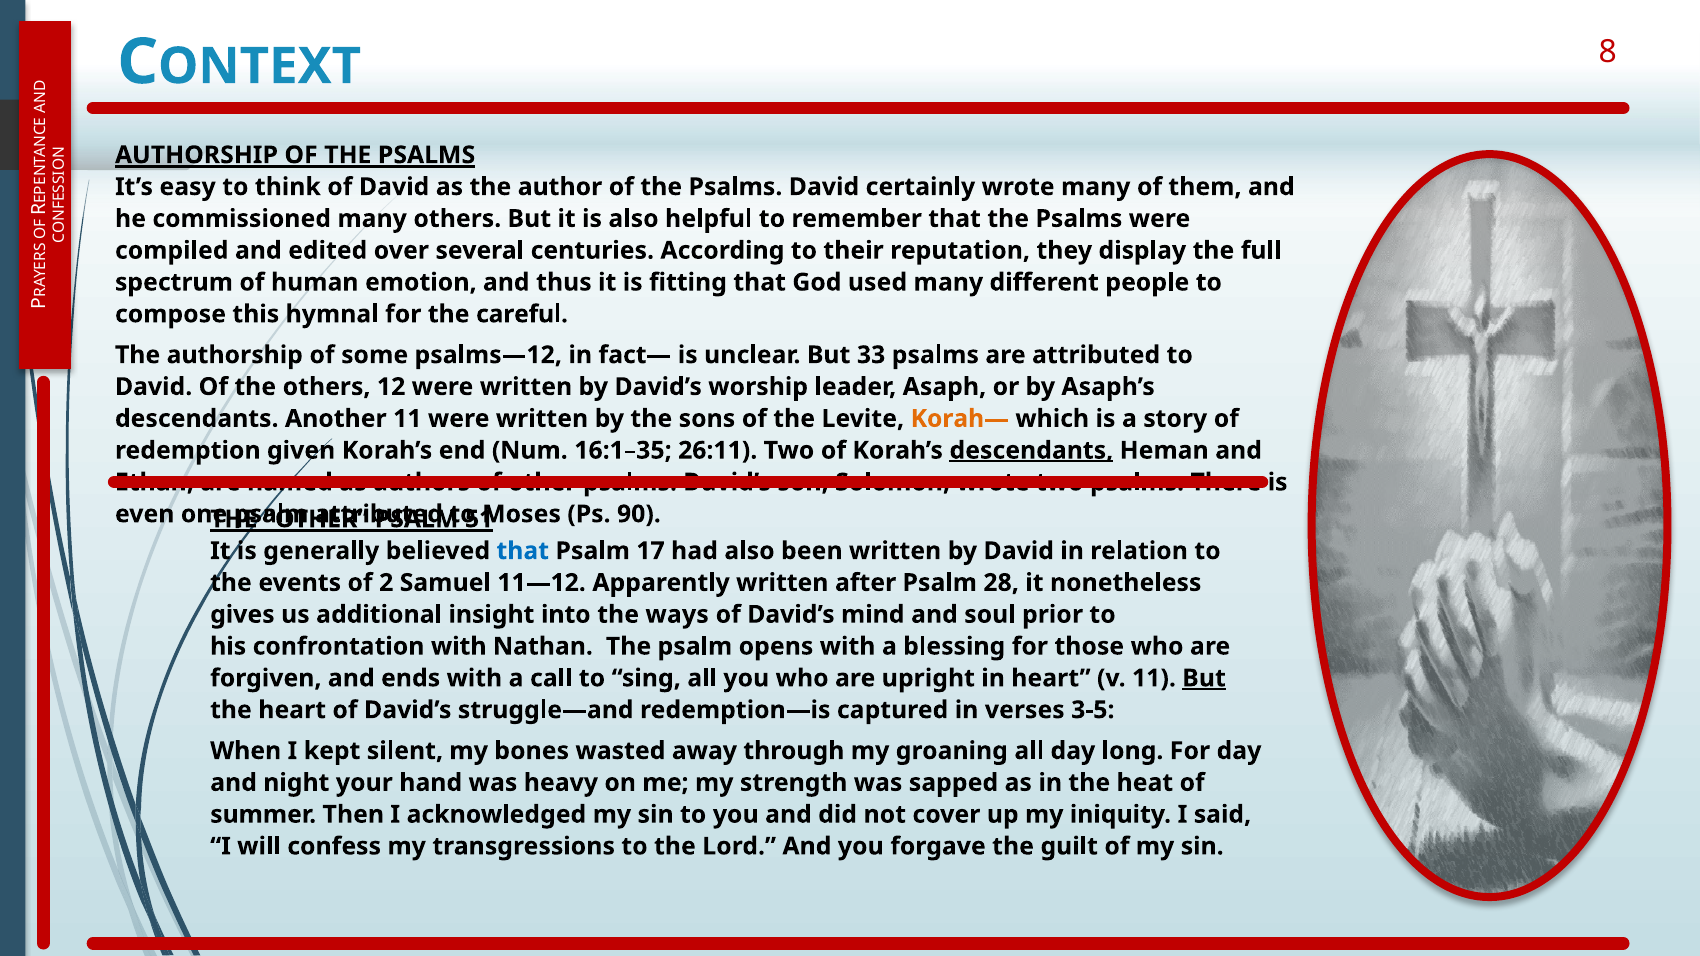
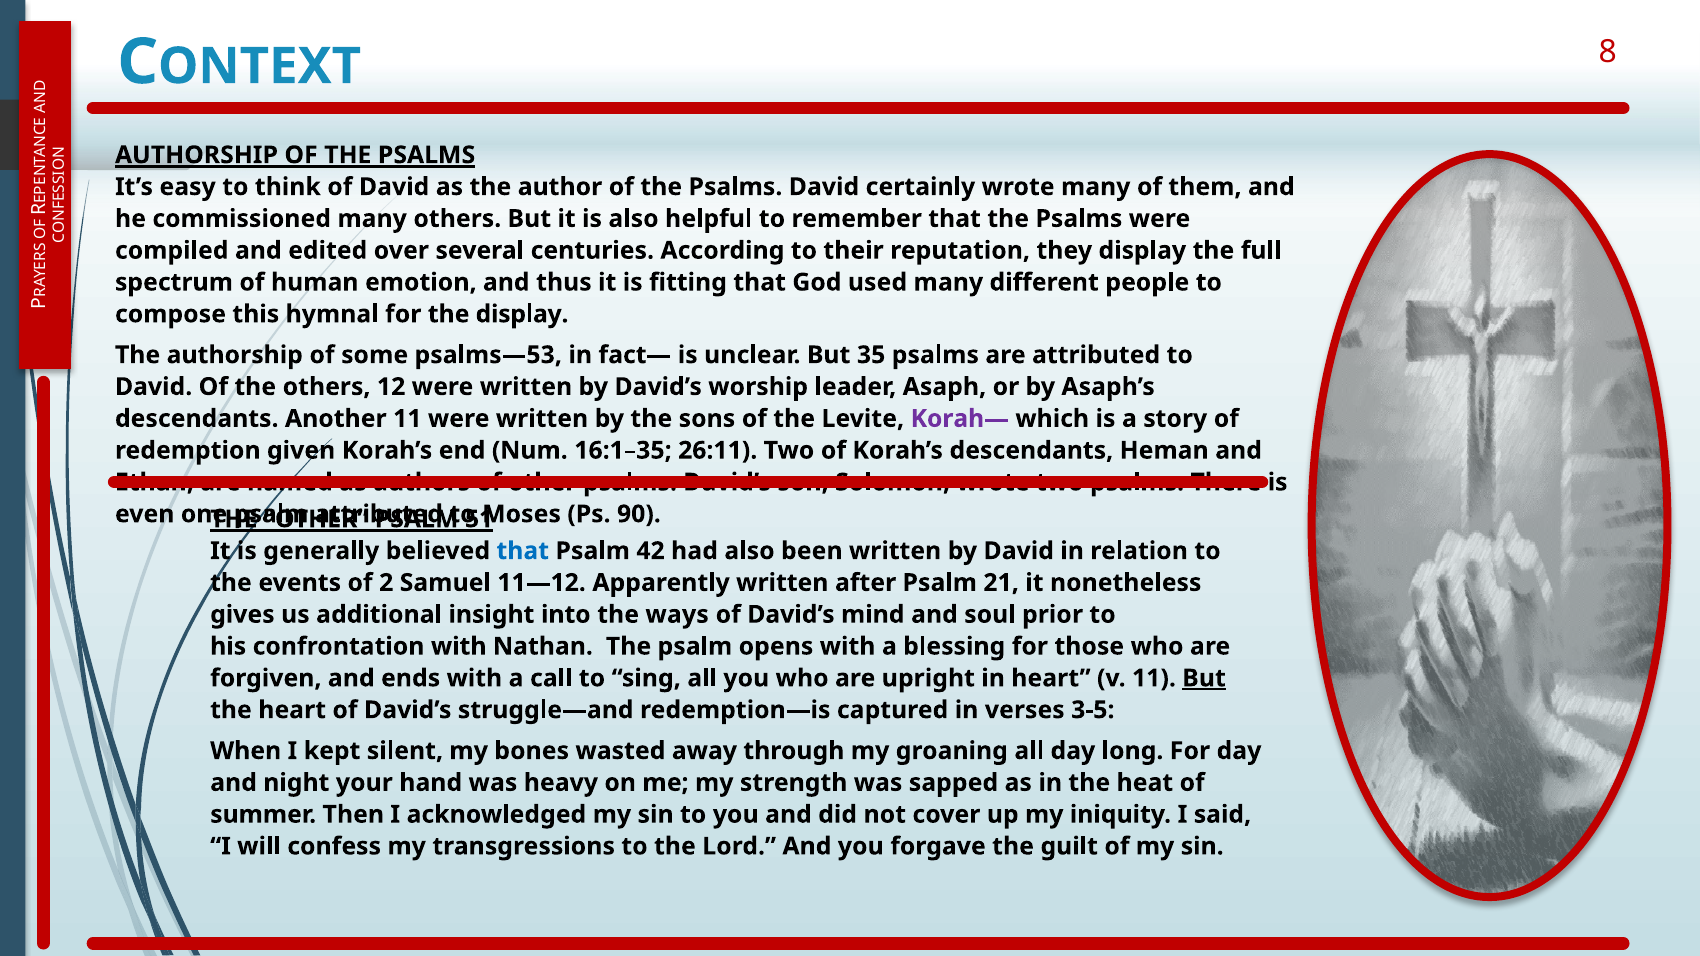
the careful: careful -> display
psalms—12: psalms—12 -> psalms—53
33: 33 -> 35
Korah— colour: orange -> purple
descendants at (1031, 451) underline: present -> none
17: 17 -> 42
28: 28 -> 21
